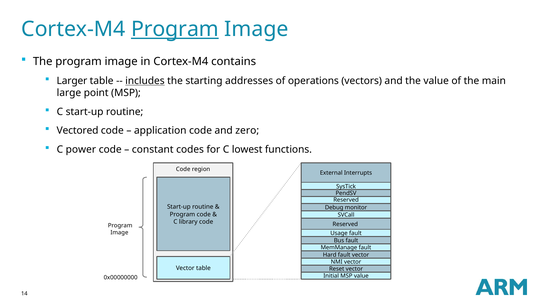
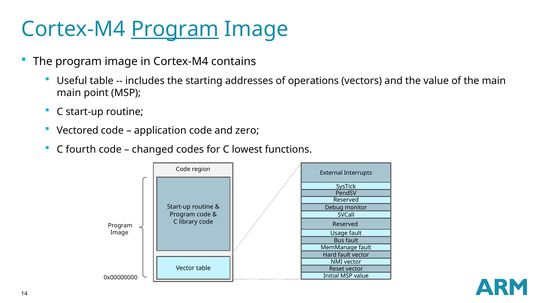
Larger: Larger -> Useful
includes underline: present -> none
large at (69, 93): large -> main
power: power -> fourth
constant: constant -> changed
